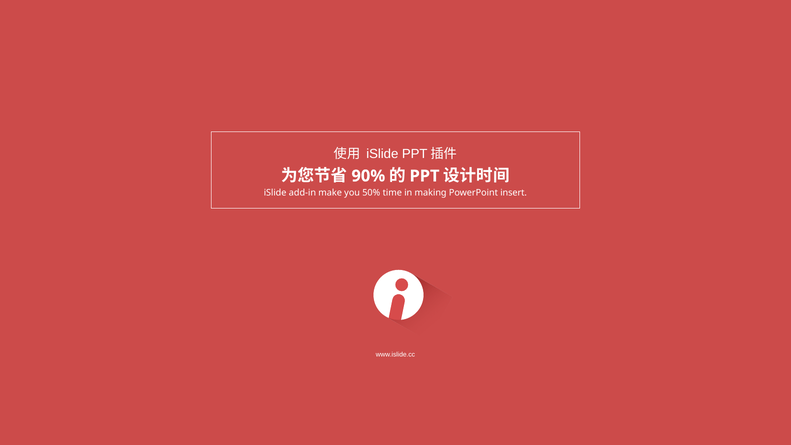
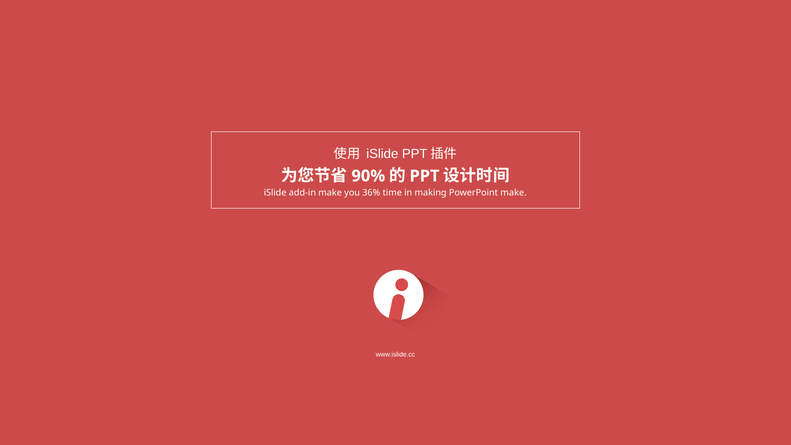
50%: 50% -> 36%
PowerPoint insert: insert -> make
